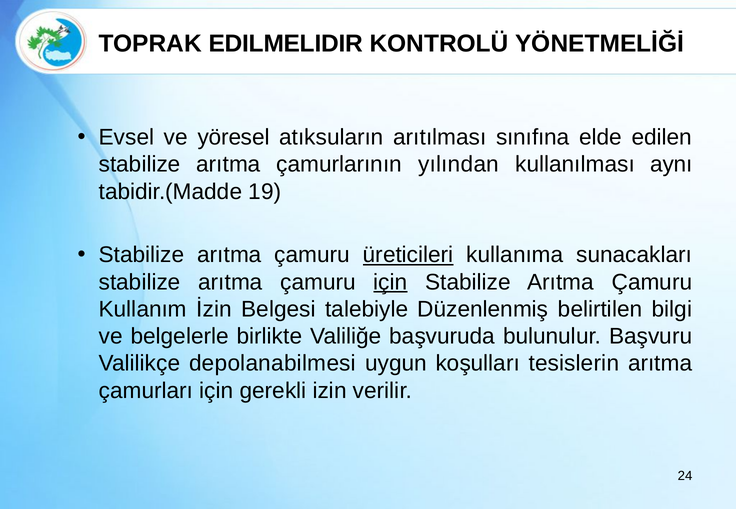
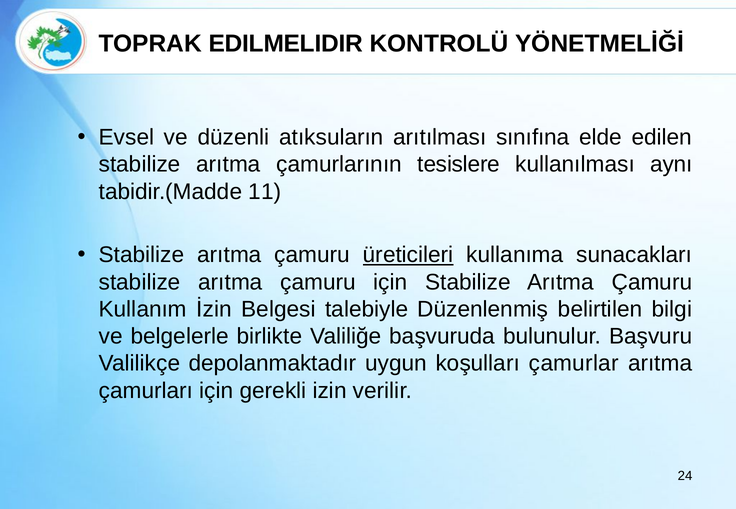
yöresel: yöresel -> düzenli
yılından: yılından -> tesislere
19: 19 -> 11
için at (390, 282) underline: present -> none
depolanabilmesi: depolanabilmesi -> depolanmaktadır
tesislerin: tesislerin -> çamurlar
